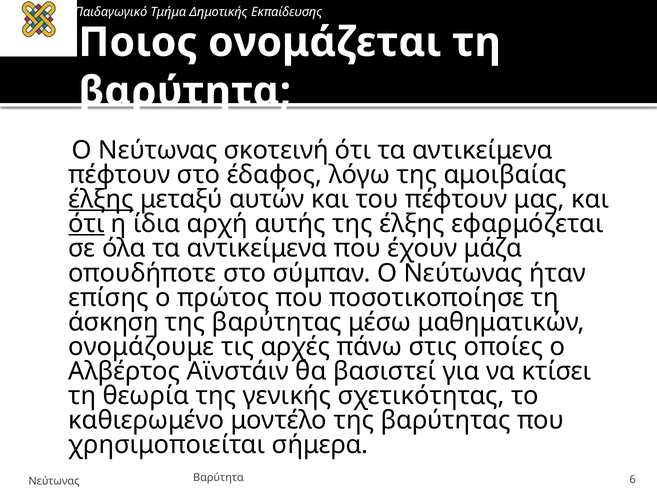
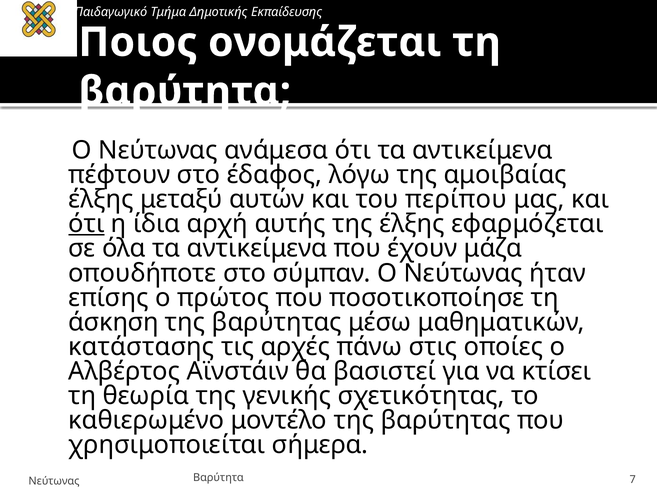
σκοτεινή: σκοτεινή -> ανάμεσα
έλξης at (101, 199) underline: present -> none
του πέφτουν: πέφτουν -> περίπου
ονομάζουμε: ονομάζουμε -> κατάστασης
6: 6 -> 7
